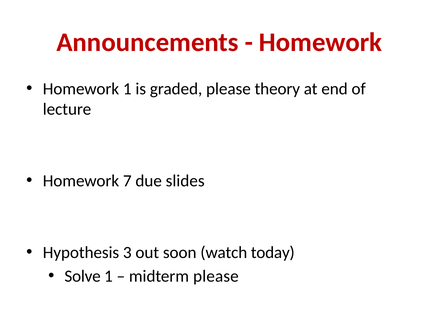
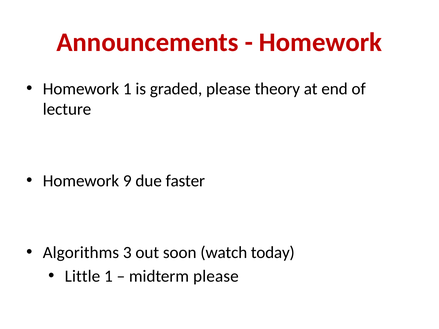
7: 7 -> 9
slides: slides -> faster
Hypothesis: Hypothesis -> Algorithms
Solve: Solve -> Little
